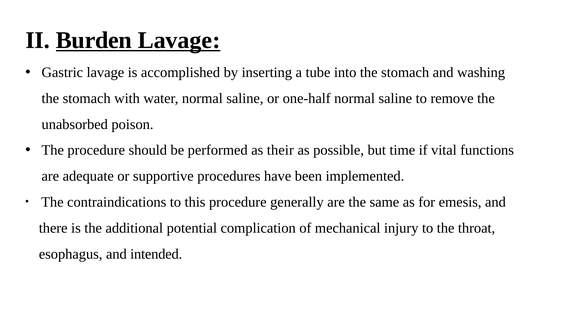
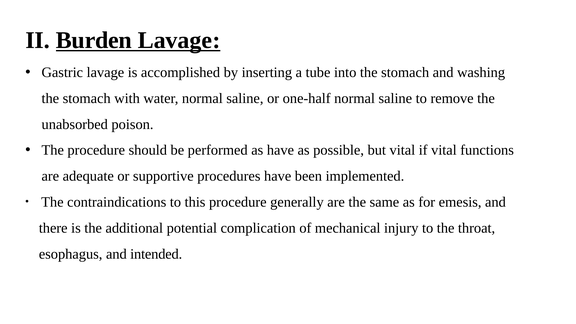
as their: their -> have
but time: time -> vital
